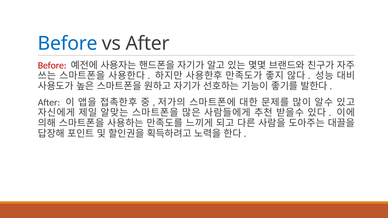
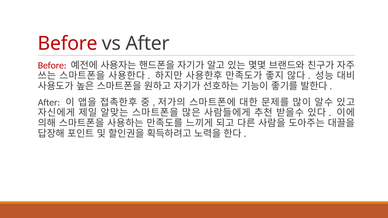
Before at (68, 43) colour: blue -> red
